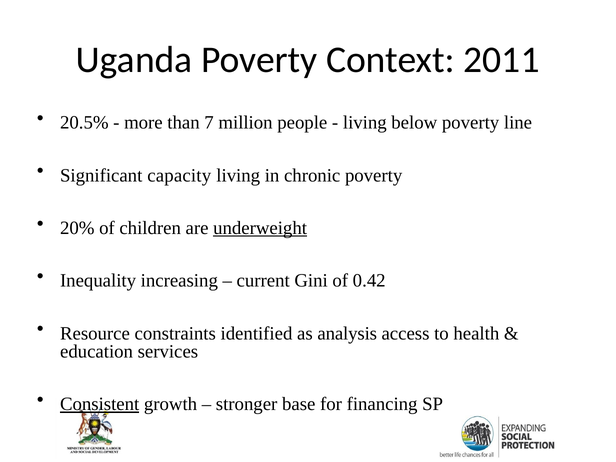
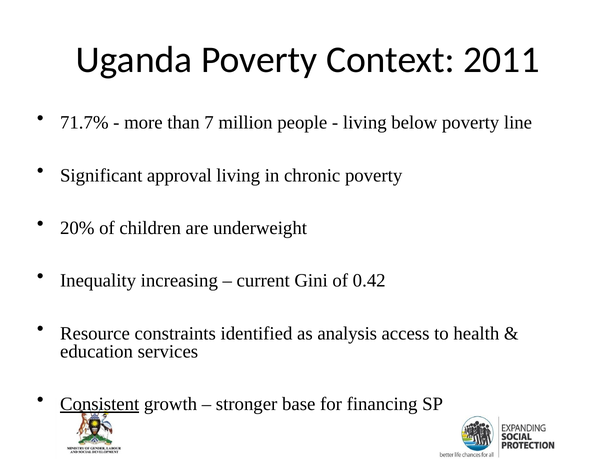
20.5%: 20.5% -> 71.7%
capacity: capacity -> approval
underweight underline: present -> none
